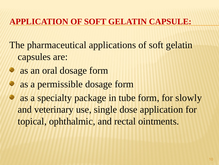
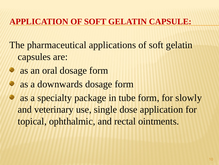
permissible: permissible -> downwards
